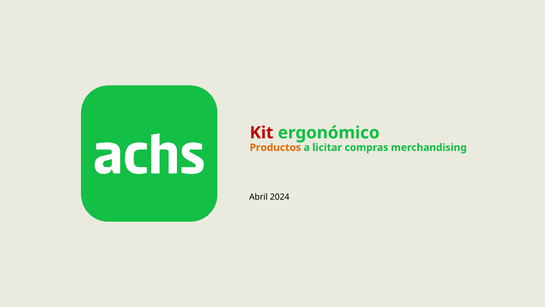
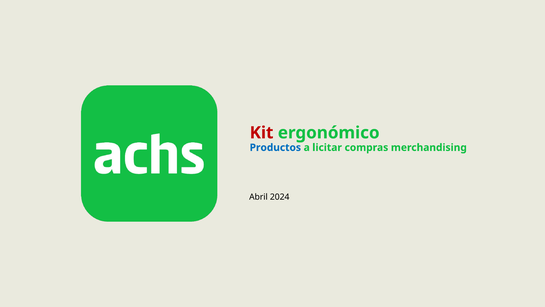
Productos colour: orange -> blue
